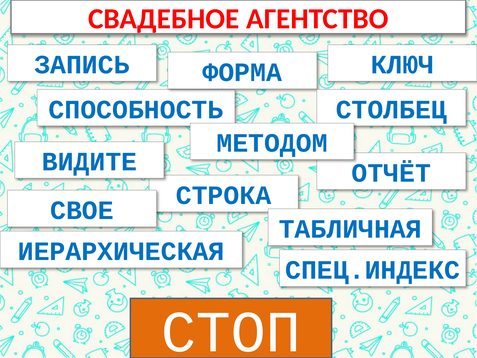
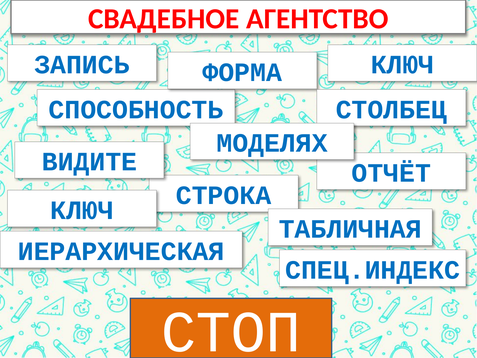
МЕТОДОМ: МЕТОДОМ -> МОДЕЛЯХ
СВОЕ at (82, 210): СВОЕ -> КЛЮЧ
